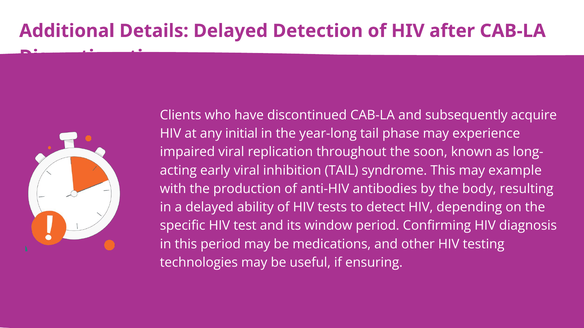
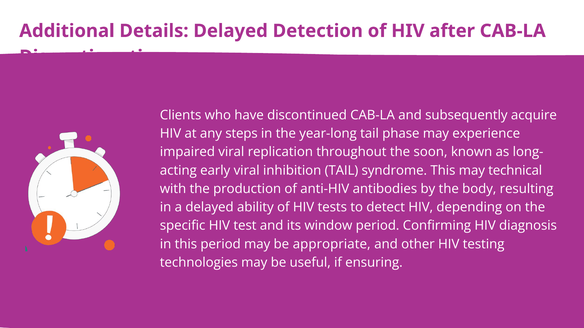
initial: initial -> steps
example: example -> technical
medications: medications -> appropriate
